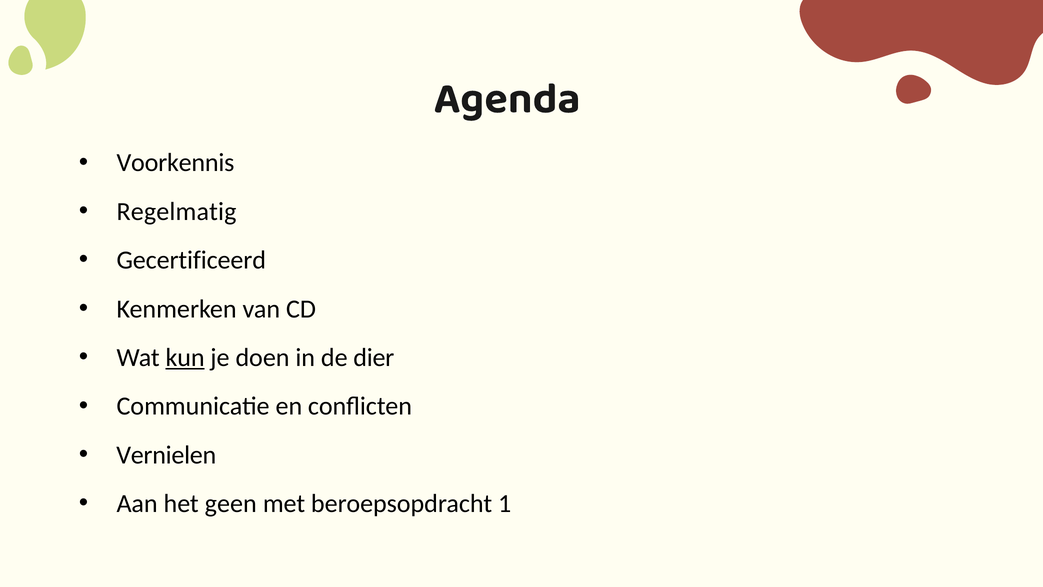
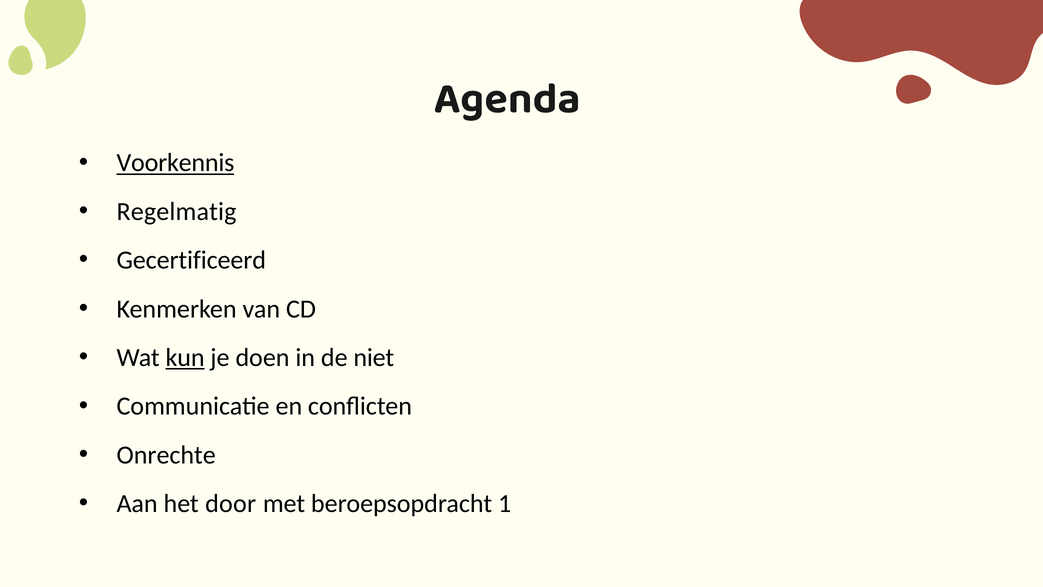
Voorkennis underline: none -> present
dier: dier -> niet
Vernielen: Vernielen -> Onrechte
geen: geen -> door
